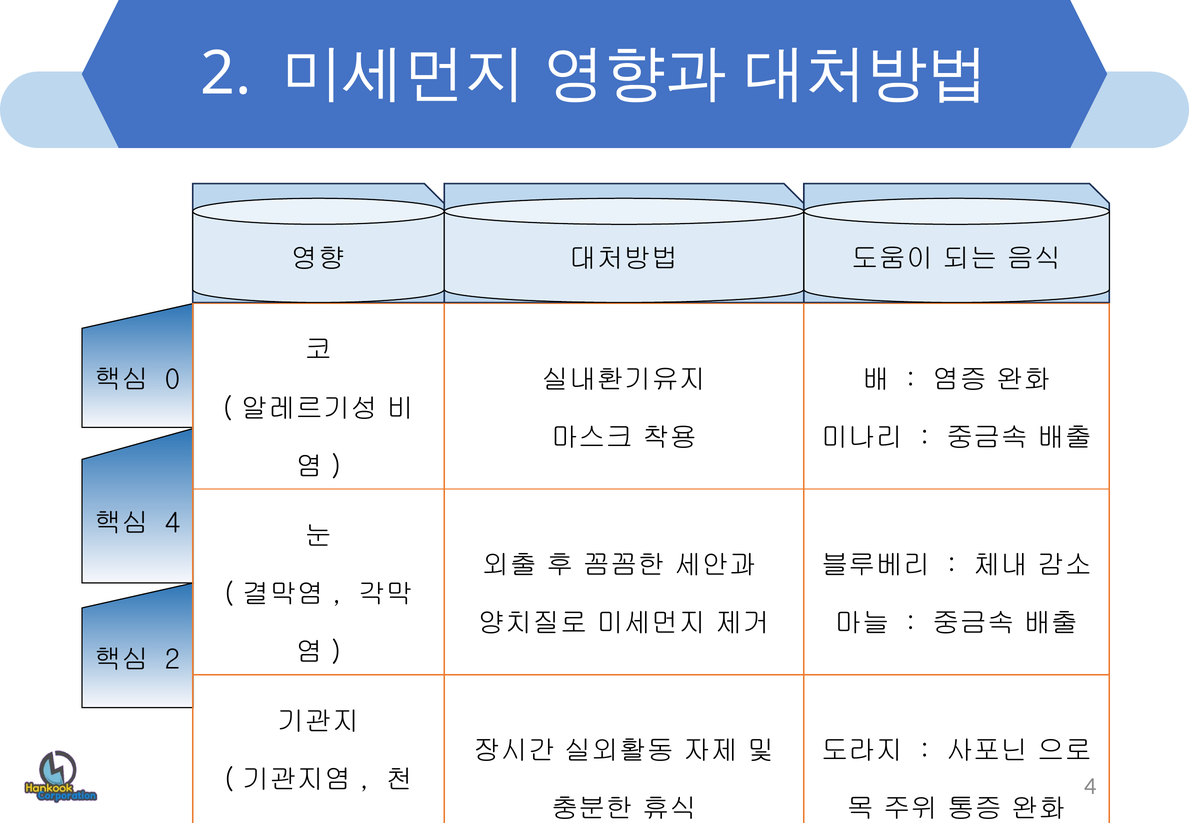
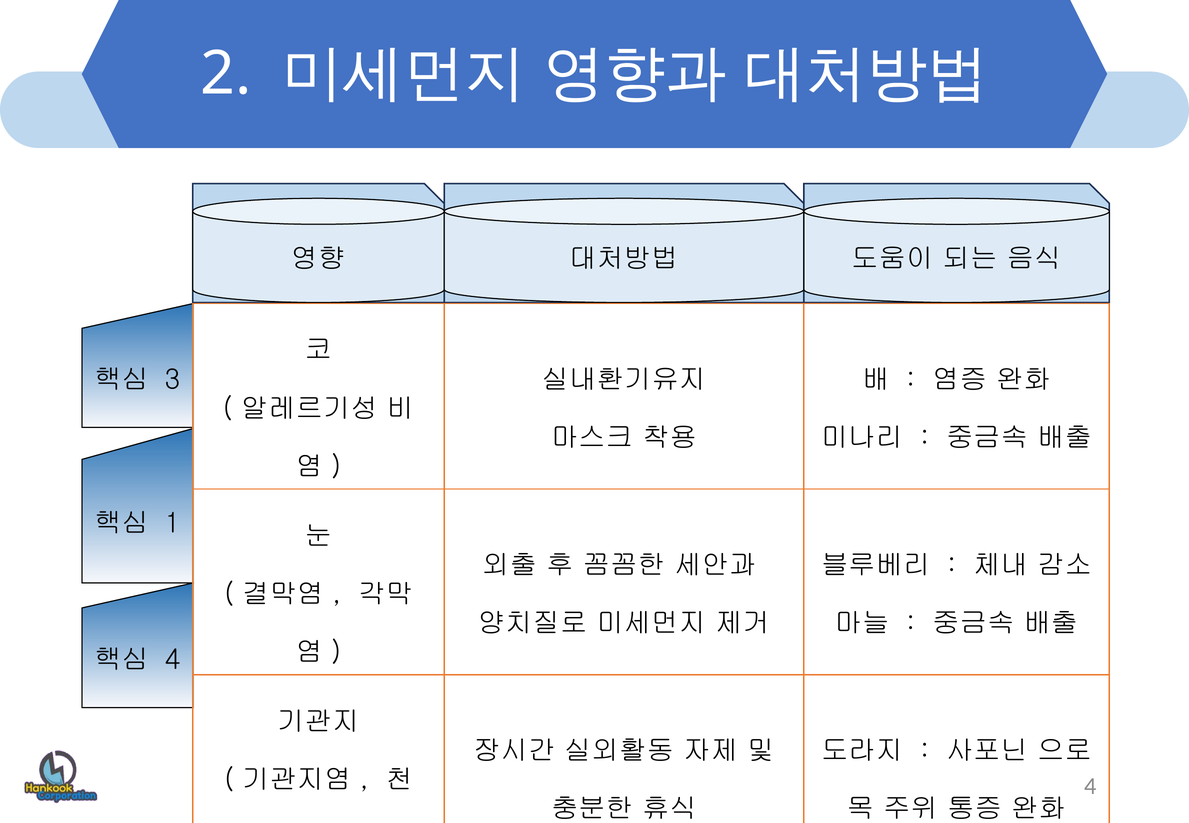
0: 0 -> 3
4 at (173, 523): 4 -> 1
2 at (173, 660): 2 -> 4
